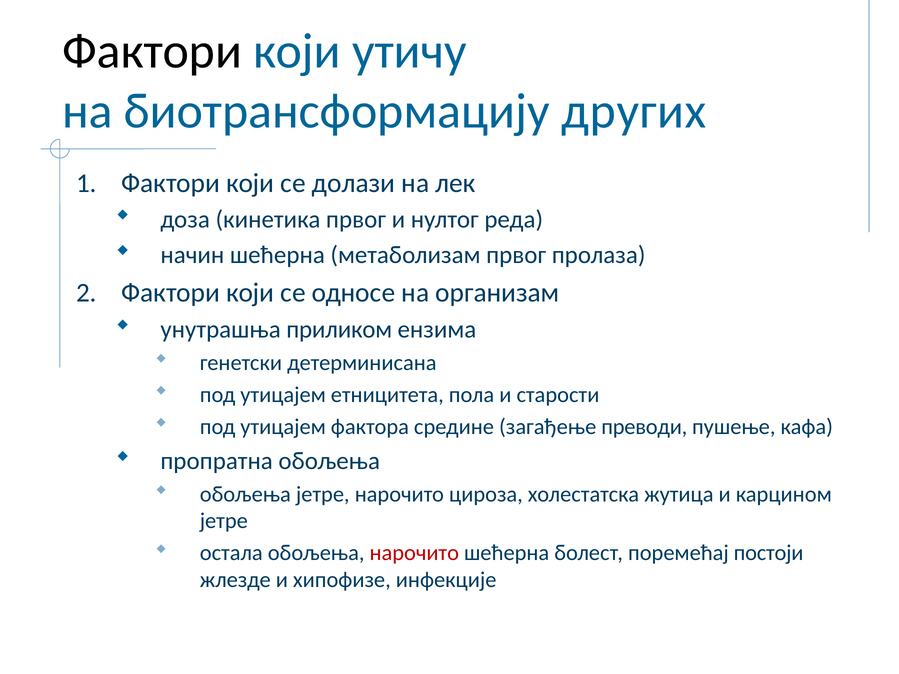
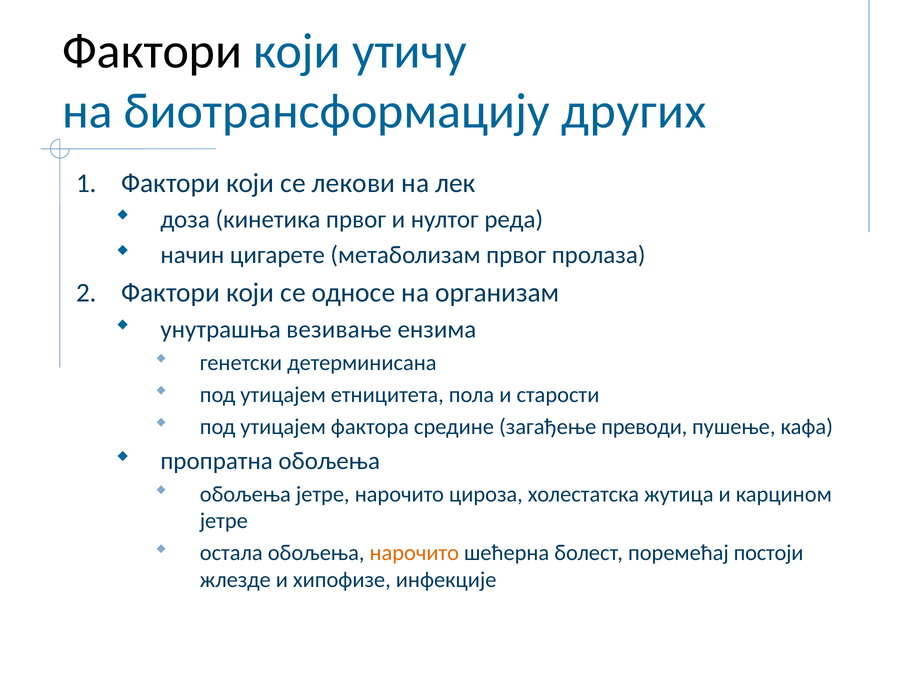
долази: долази -> лекови
начин шећерна: шећерна -> цигарете
приликом: приликом -> везивање
нарочито at (414, 553) colour: red -> orange
